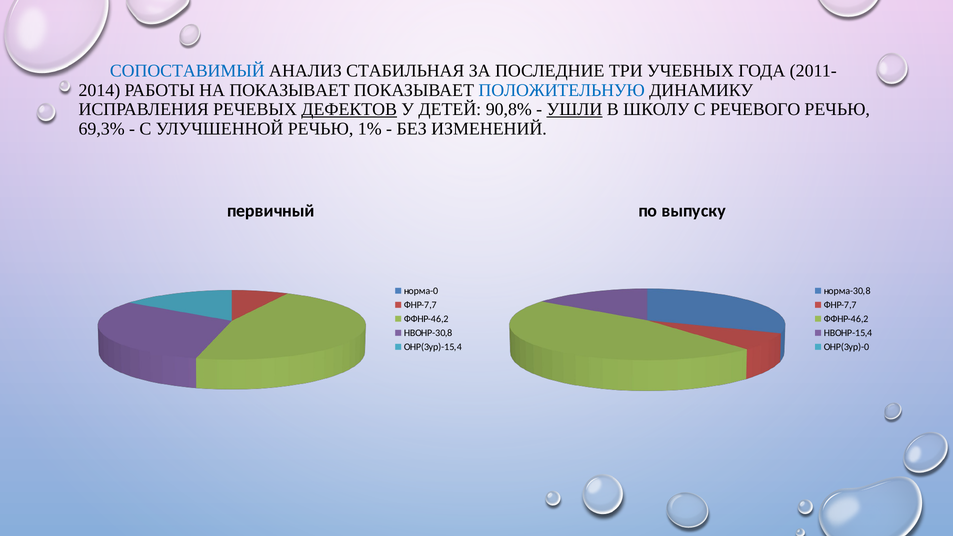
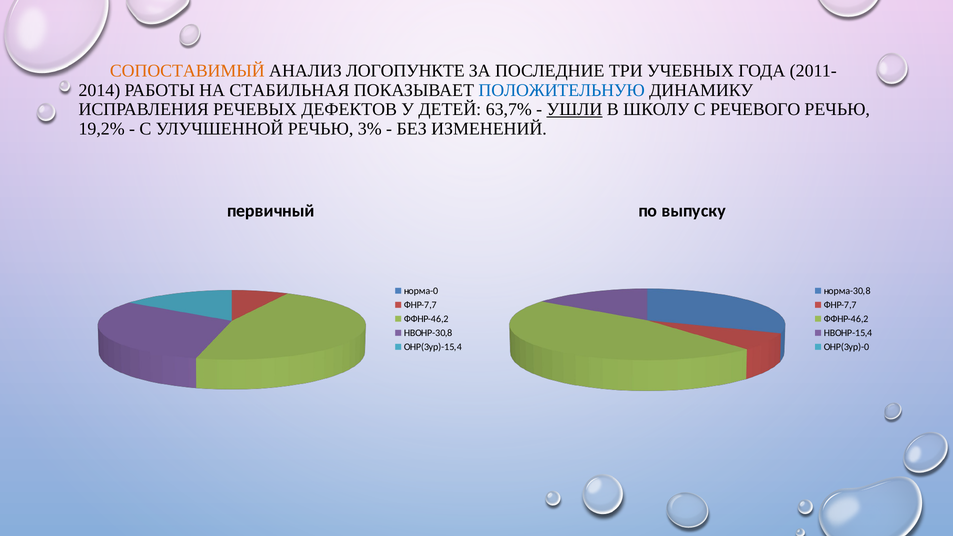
СОПОСТАВИМЫЙ colour: blue -> orange
СТАБИЛЬНАЯ: СТАБИЛЬНАЯ -> ЛОГОПУНКТЕ
НА ПОКАЗЫВАЕТ: ПОКАЗЫВАЕТ -> СТАБИЛЬНАЯ
ДЕФЕКТОВ underline: present -> none
90,8%: 90,8% -> 63,7%
69,3%: 69,3% -> 19,2%
1%: 1% -> 3%
